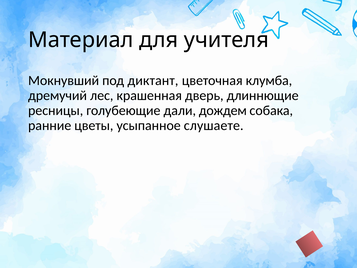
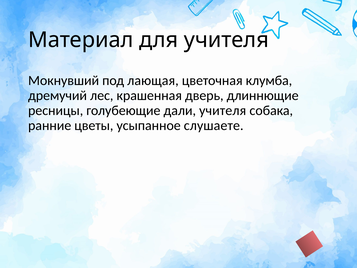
диктант: диктант -> лающая
дали дождем: дождем -> учителя
